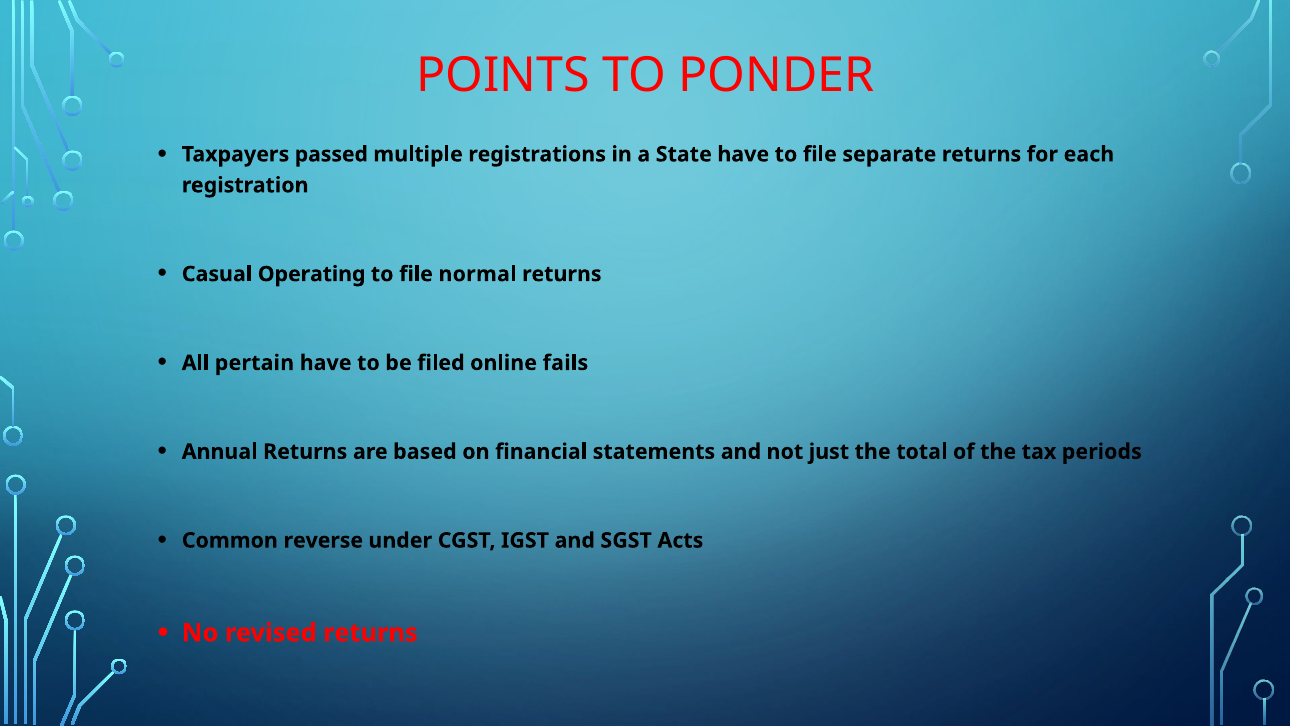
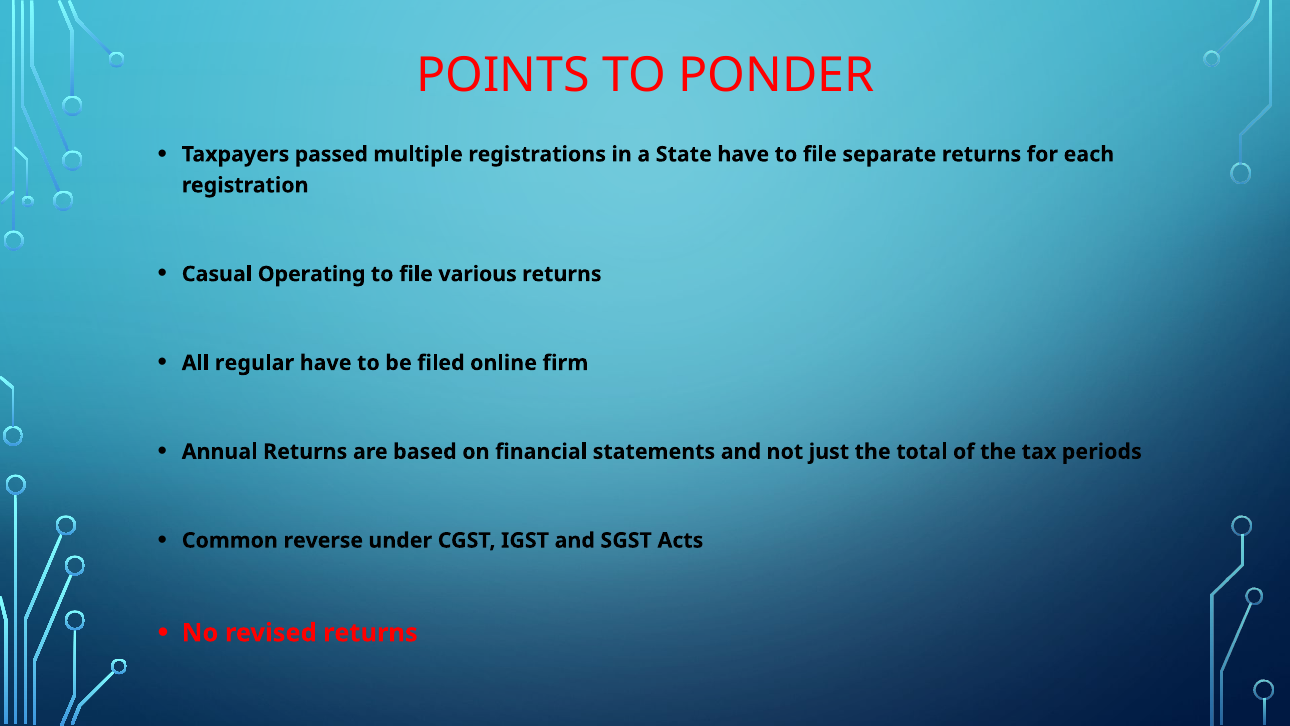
normal: normal -> various
pertain: pertain -> regular
fails: fails -> firm
